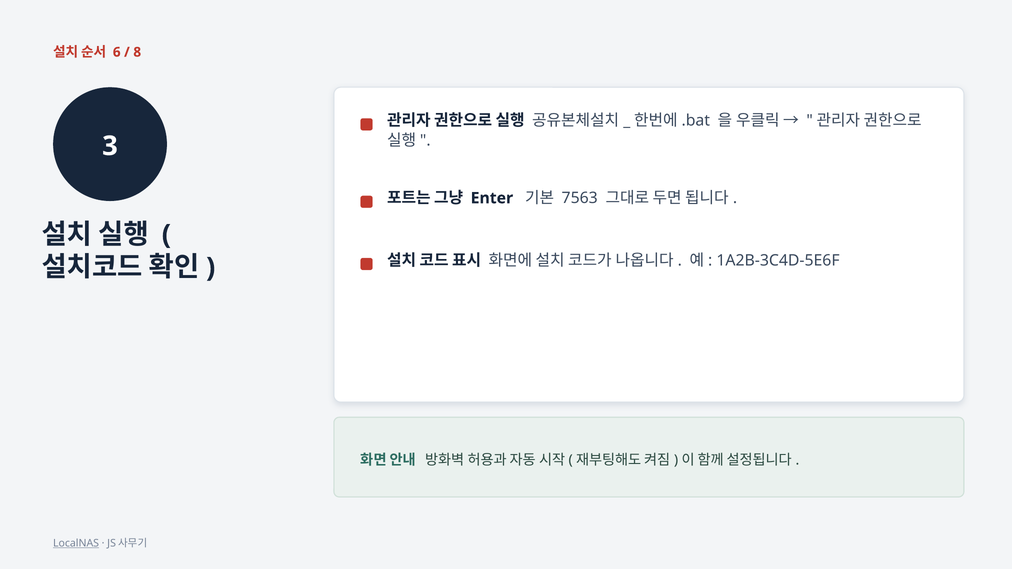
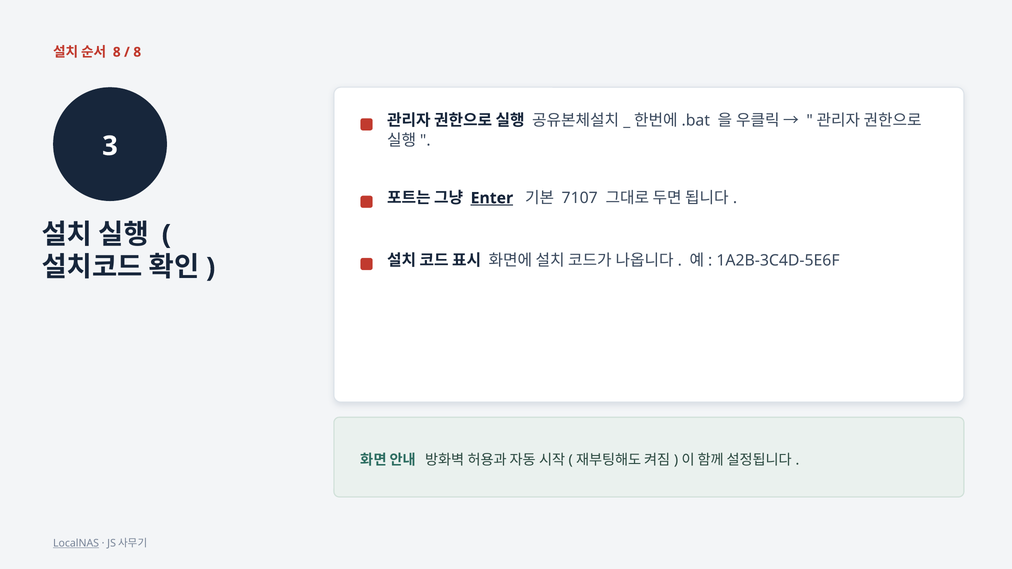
6 at (117, 52): 6 -> 8
Enter underline: none -> present
7563: 7563 -> 7107
